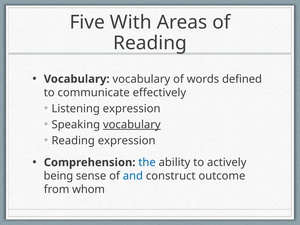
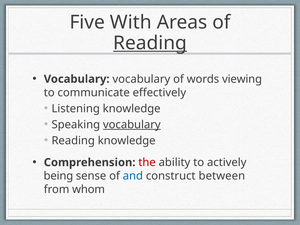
Reading at (150, 43) underline: none -> present
defined: defined -> viewing
Listening expression: expression -> knowledge
Reading expression: expression -> knowledge
the colour: blue -> red
outcome: outcome -> between
